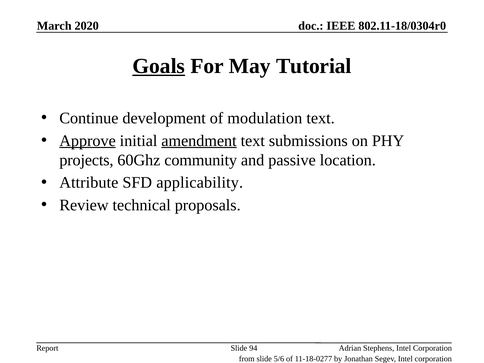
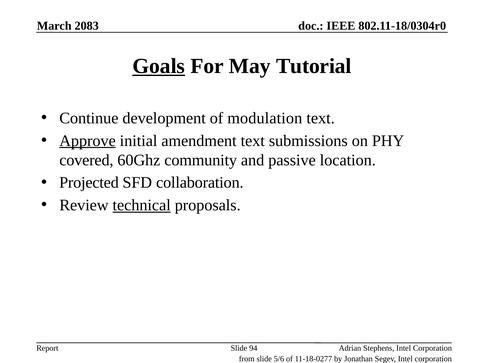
2020: 2020 -> 2083
amendment underline: present -> none
projects: projects -> covered
Attribute: Attribute -> Projected
applicability: applicability -> collaboration
technical underline: none -> present
